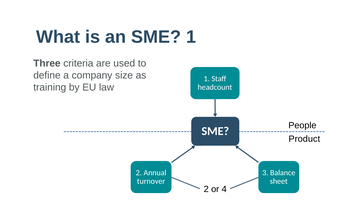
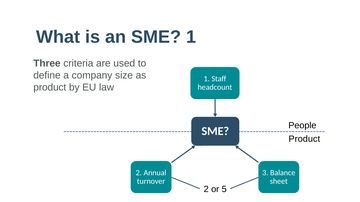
training at (50, 87): training -> product
4: 4 -> 5
